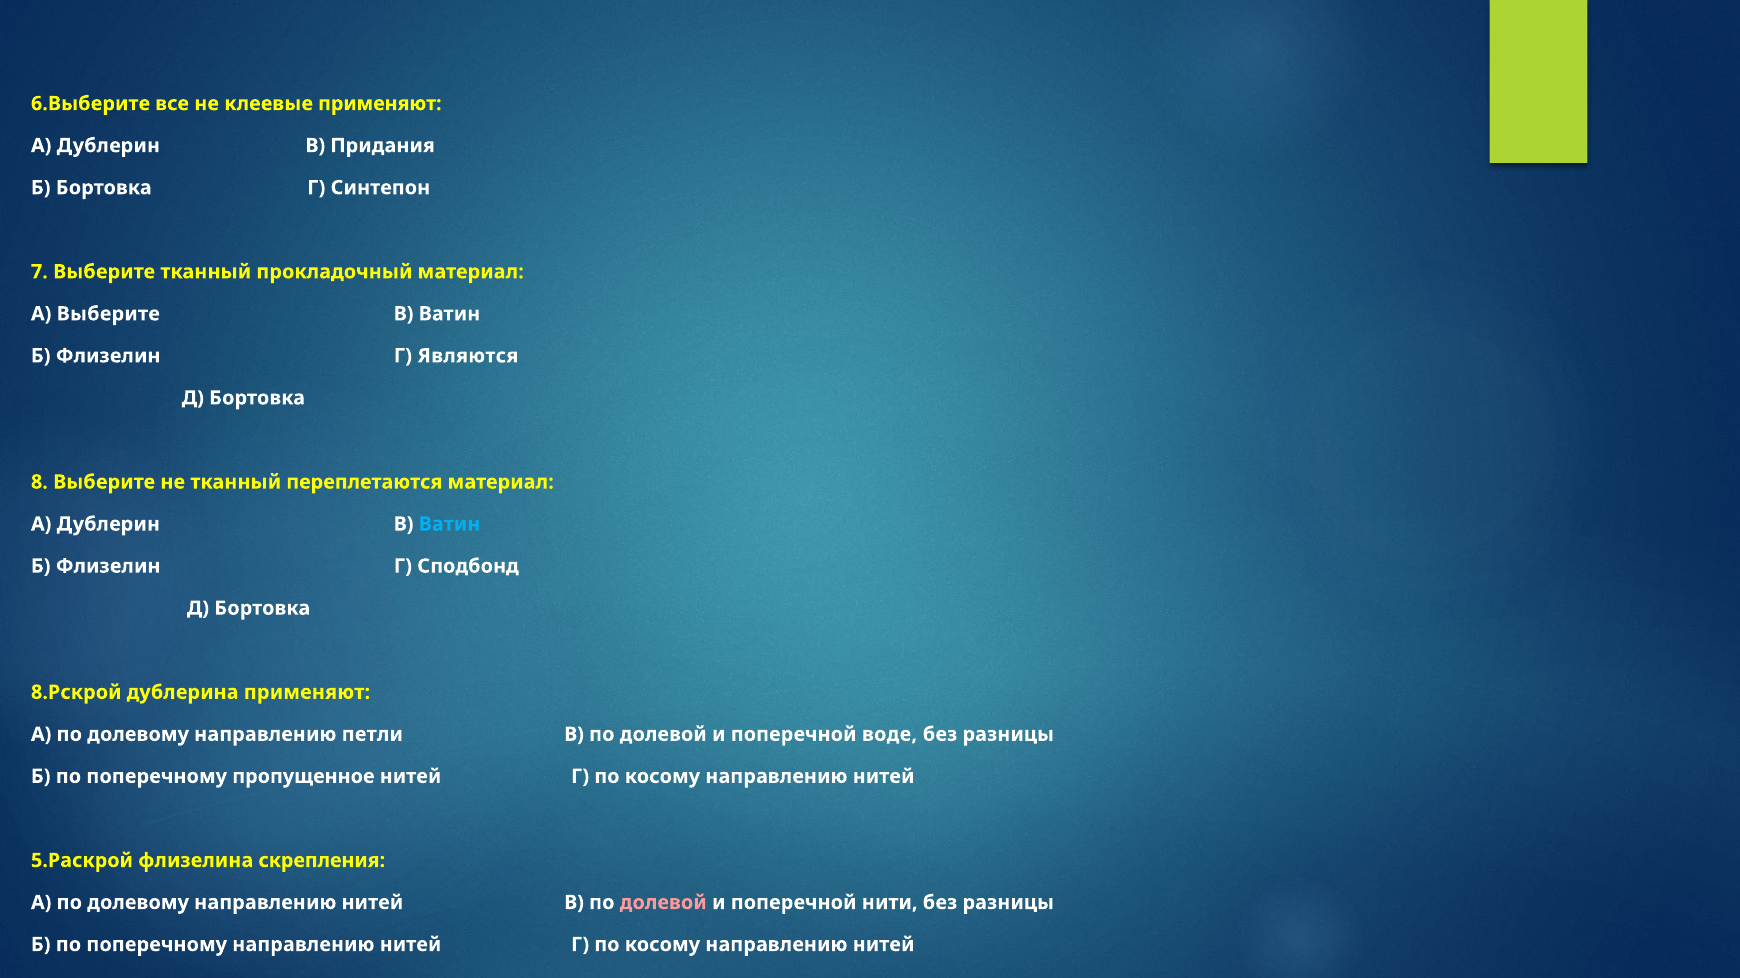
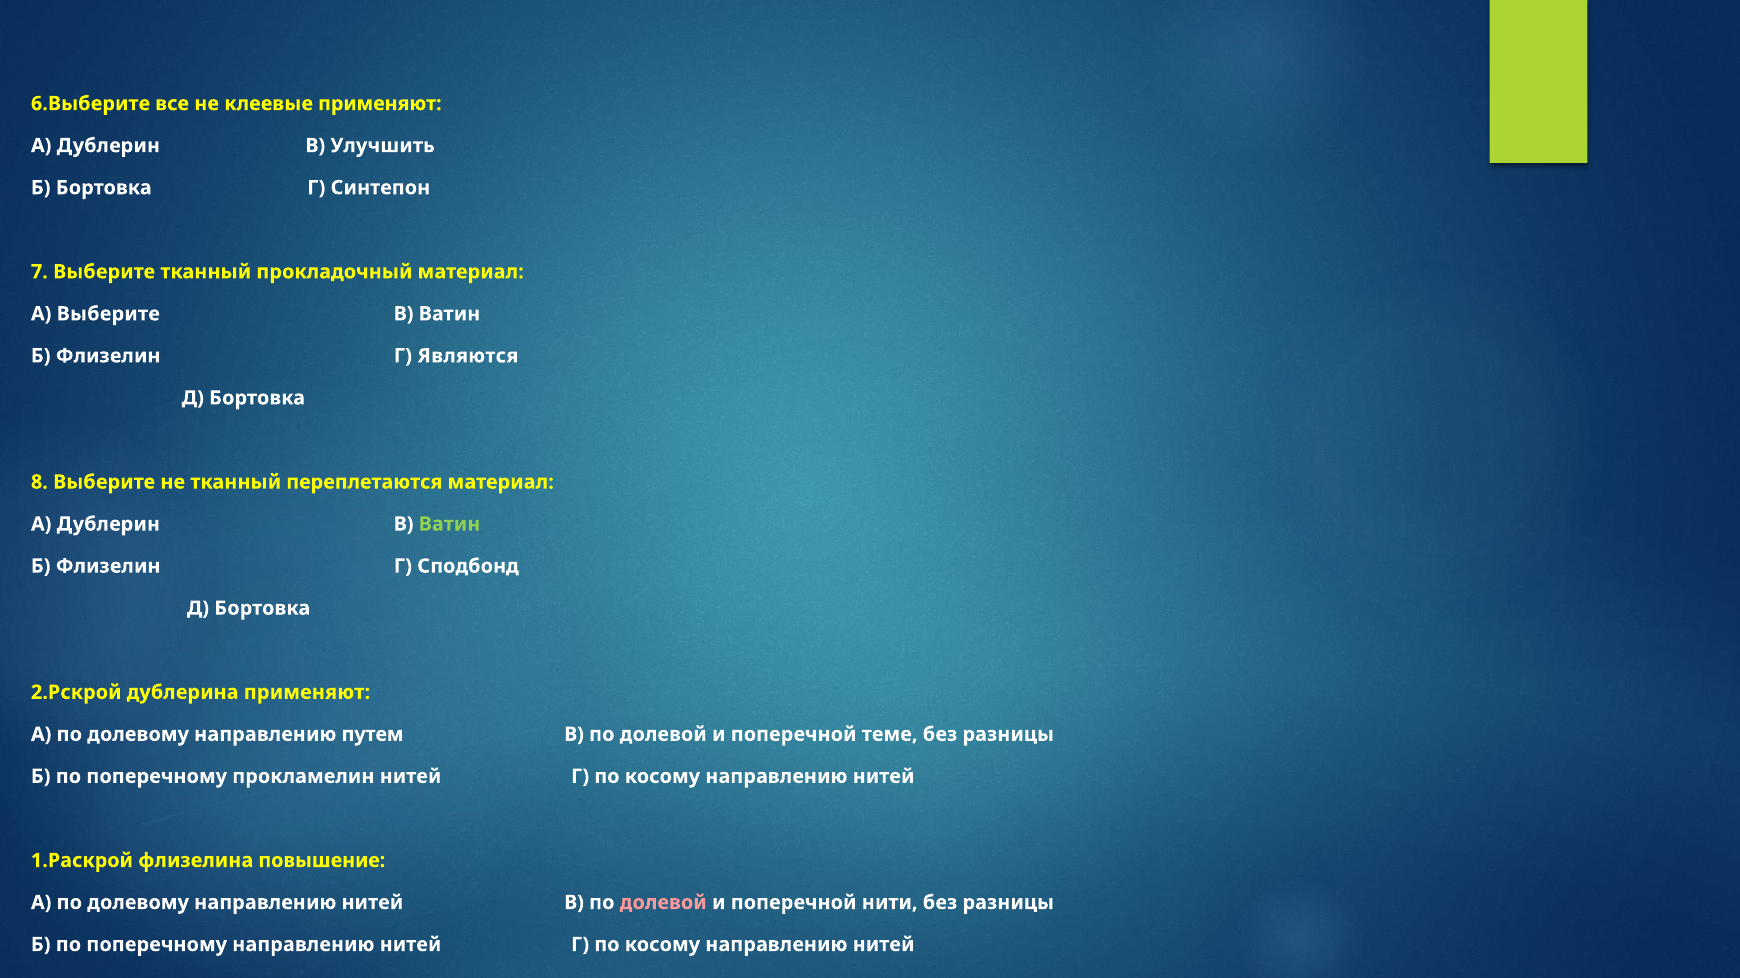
Придания: Придания -> Улучшить
Ватин at (449, 524) colour: light blue -> light green
8.Рскрой: 8.Рскрой -> 2.Рскрой
петли: петли -> путем
воде: воде -> теме
пропущенное: пропущенное -> прокламелин
5.Раскрой: 5.Раскрой -> 1.Раскрой
скрепления: скрепления -> повышение
